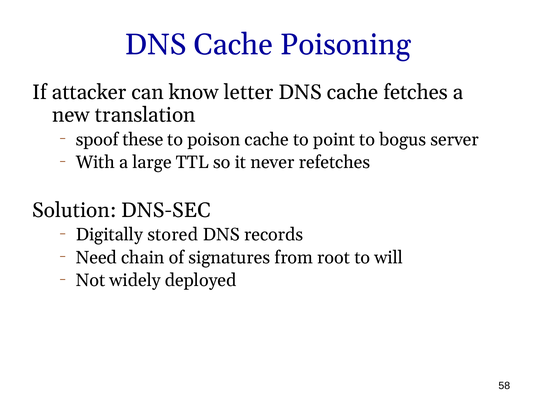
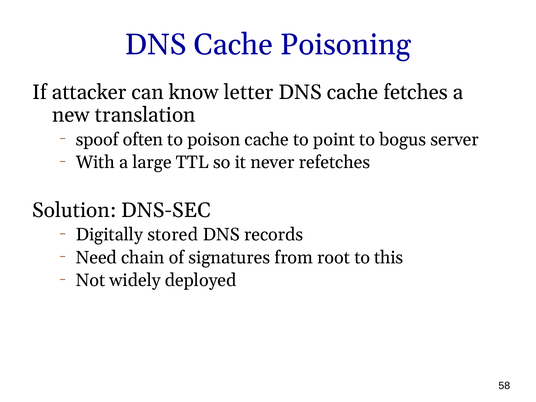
these: these -> often
will: will -> this
